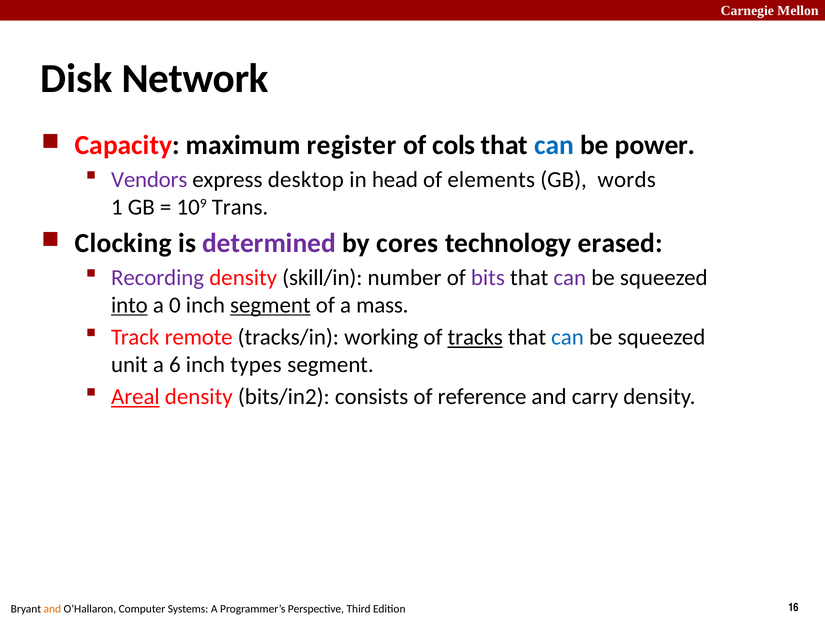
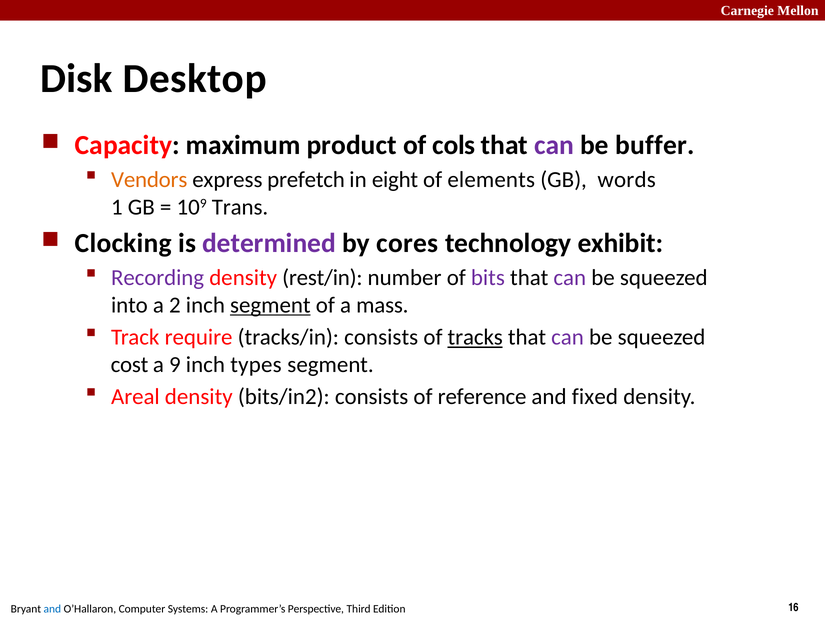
Network: Network -> Desktop
register: register -> product
can at (554, 145) colour: blue -> purple
power: power -> buffer
Vendors colour: purple -> orange
desktop: desktop -> prefetch
head: head -> eight
erased: erased -> exhibit
skill/in: skill/in -> rest/in
into underline: present -> none
0: 0 -> 2
remote: remote -> require
tracks/in working: working -> consists
can at (568, 338) colour: blue -> purple
unit: unit -> cost
6: 6 -> 9
Areal underline: present -> none
carry: carry -> fixed
and at (52, 610) colour: orange -> blue
